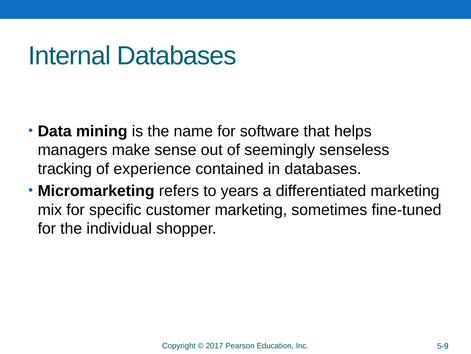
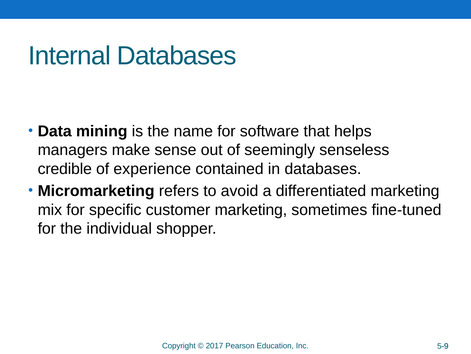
tracking: tracking -> credible
years: years -> avoid
